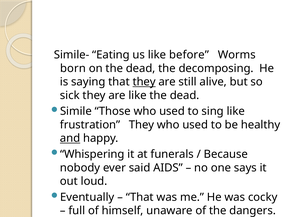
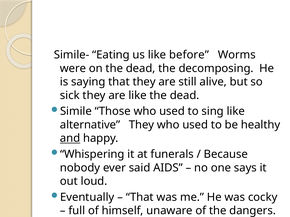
born: born -> were
they at (144, 82) underline: present -> none
frustration: frustration -> alternative
